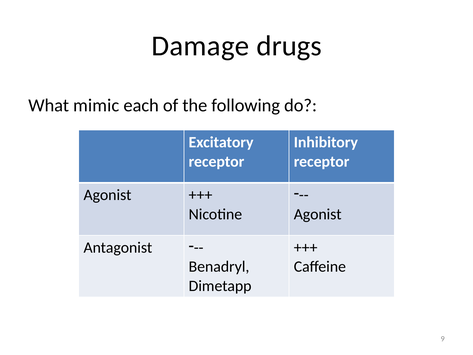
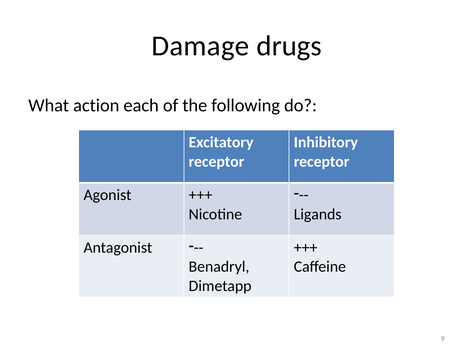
mimic: mimic -> action
Agonist at (318, 214): Agonist -> Ligands
